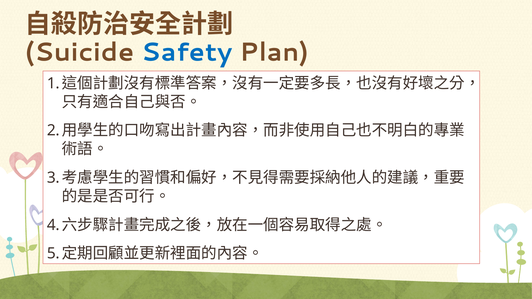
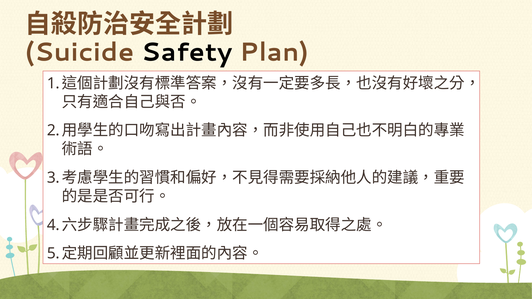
Safety colour: blue -> black
